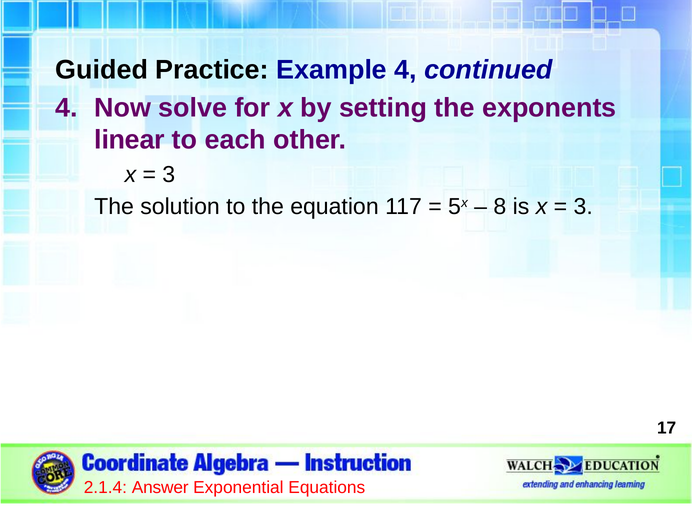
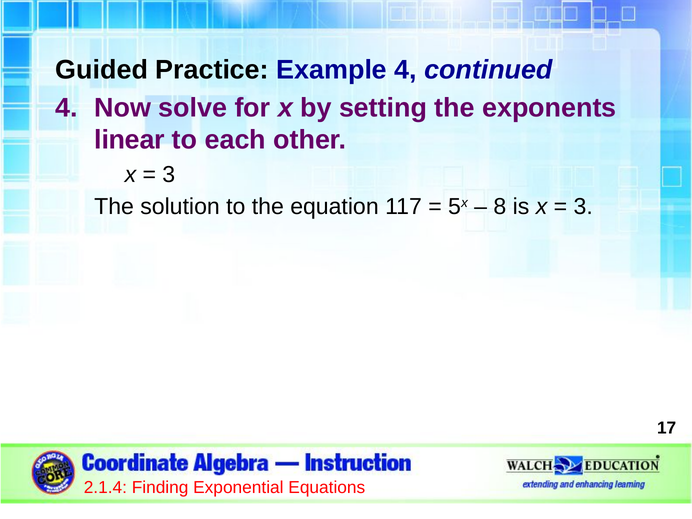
Answer: Answer -> Finding
